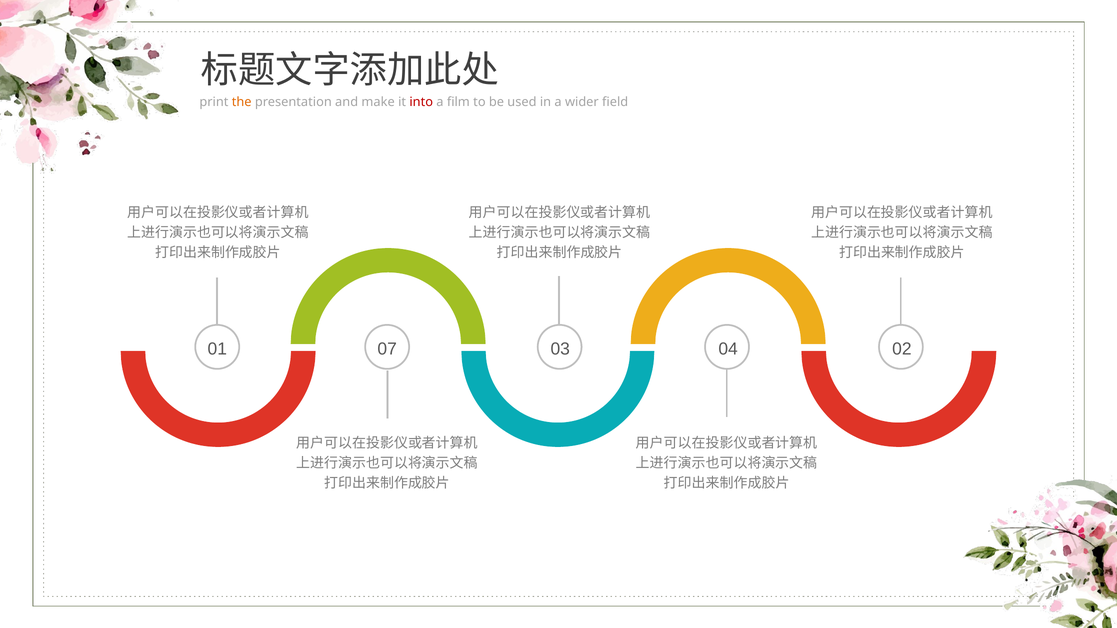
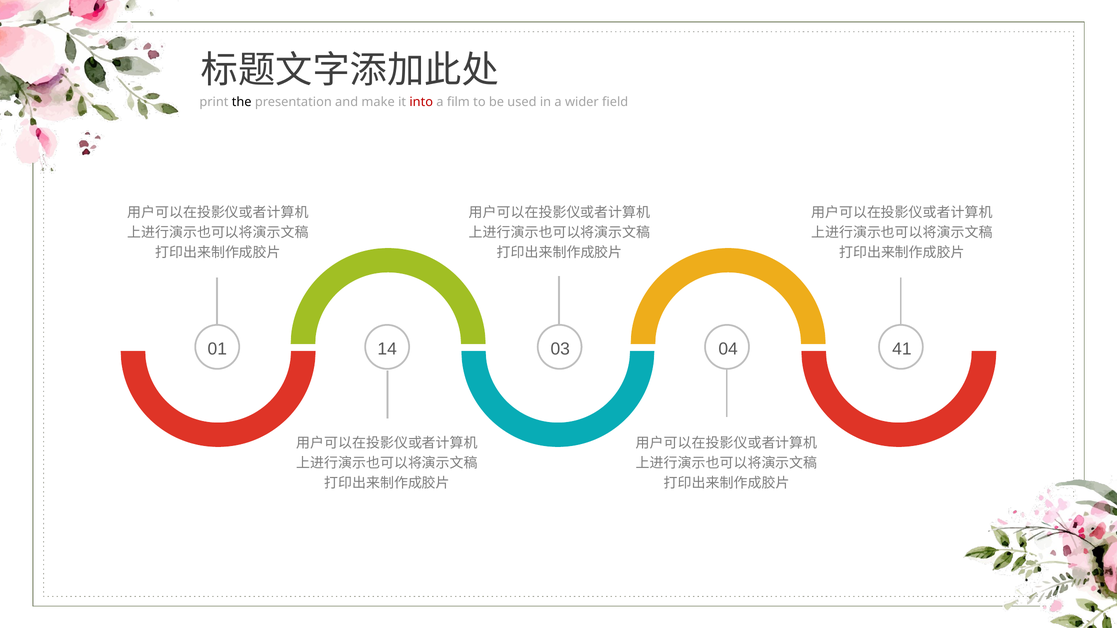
the colour: orange -> black
07: 07 -> 14
02: 02 -> 41
